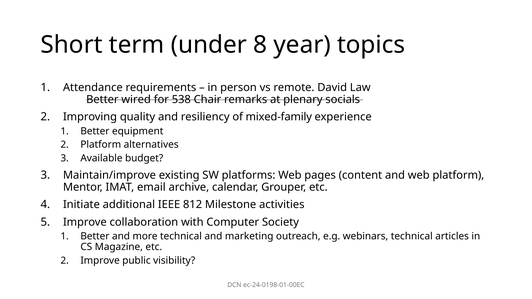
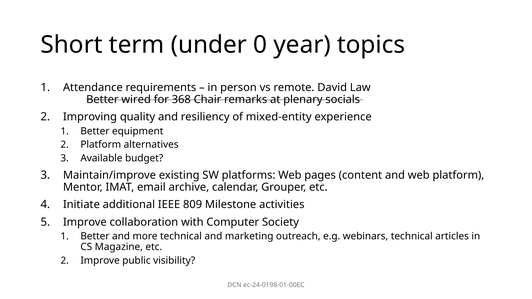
8: 8 -> 0
538: 538 -> 368
mixed-family: mixed-family -> mixed-entity
812: 812 -> 809
